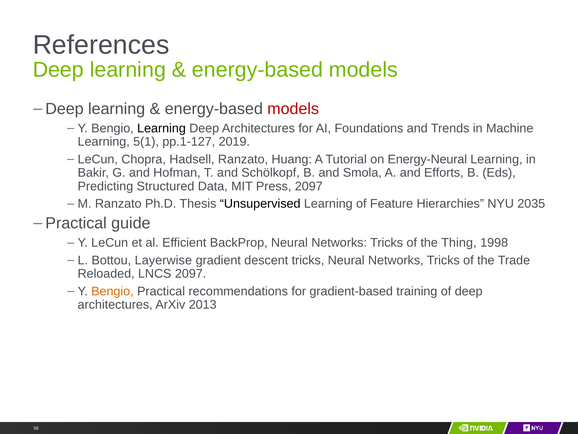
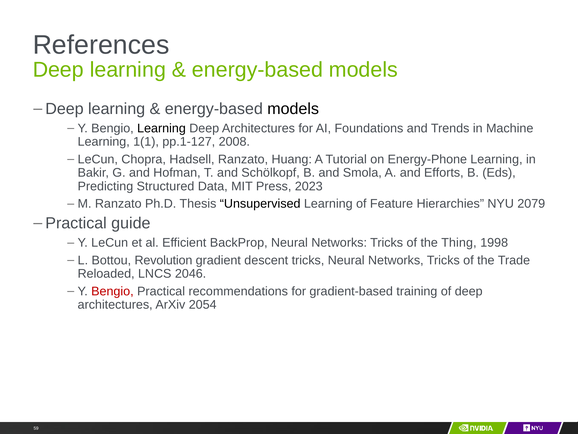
models at (293, 109) colour: red -> black
5(1: 5(1 -> 1(1
2019: 2019 -> 2008
Energy-Neural: Energy-Neural -> Energy-Phone
Press 2097: 2097 -> 2023
2035: 2035 -> 2079
Layerwise: Layerwise -> Revolution
LNCS 2097: 2097 -> 2046
Bengio at (112, 291) colour: orange -> red
2013: 2013 -> 2054
